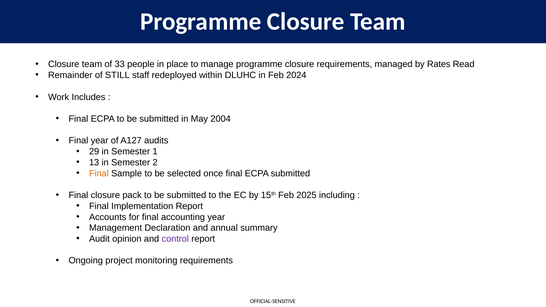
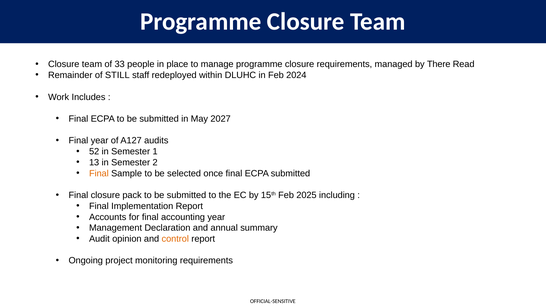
Rates: Rates -> There
2004: 2004 -> 2027
29: 29 -> 52
control colour: purple -> orange
